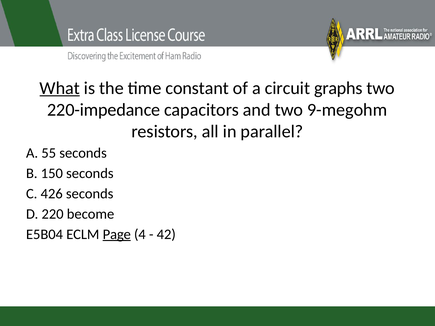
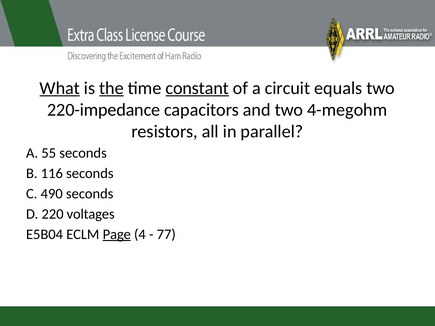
the underline: none -> present
constant underline: none -> present
graphs: graphs -> equals
9-megohm: 9-megohm -> 4-megohm
150: 150 -> 116
426: 426 -> 490
become: become -> voltages
42: 42 -> 77
